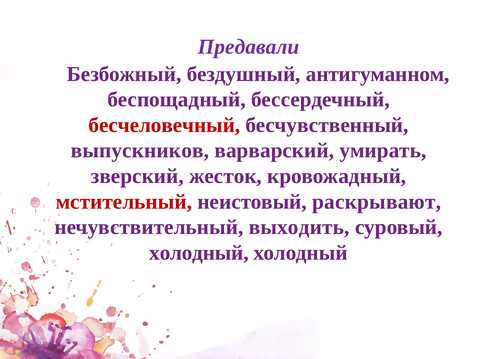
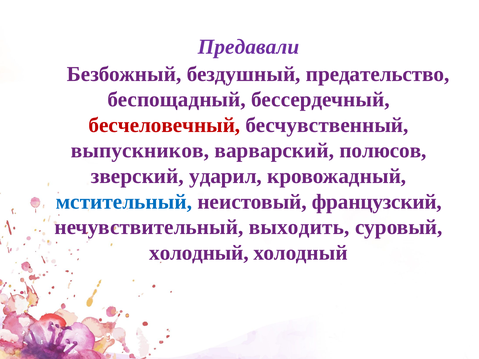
антигуманном: антигуманном -> предательство
умирать: умирать -> полюсов
жесток: жесток -> ударил
мстительный colour: red -> blue
раскрывают: раскрывают -> французский
